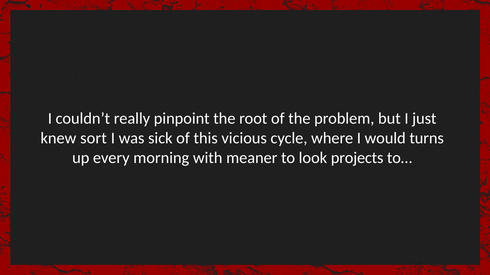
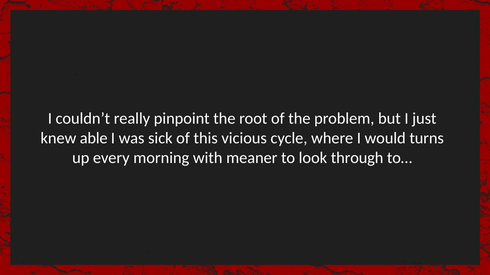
sort: sort -> able
projects: projects -> through
